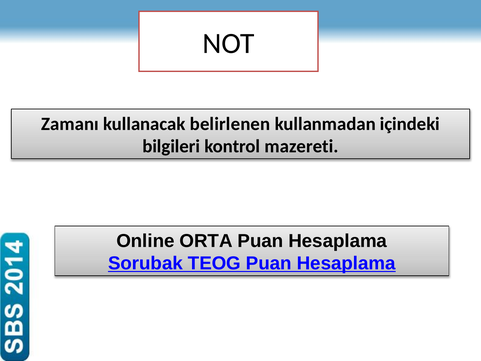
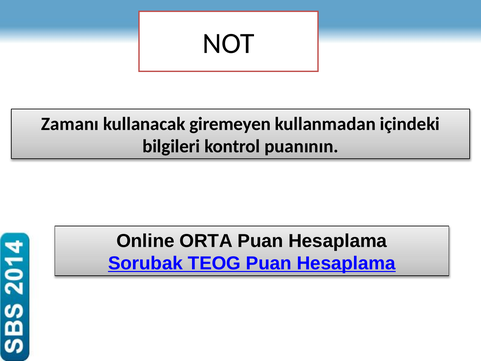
belirlenen: belirlenen -> giremeyen
mazereti: mazereti -> puanının
